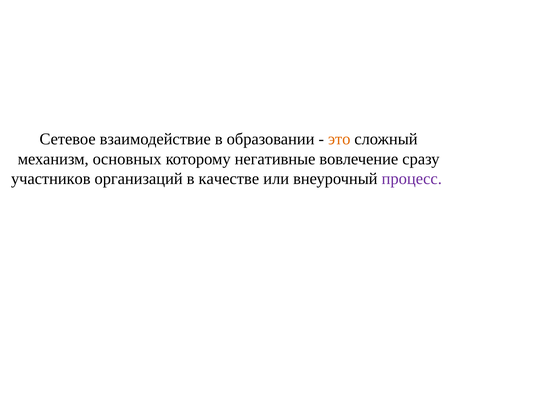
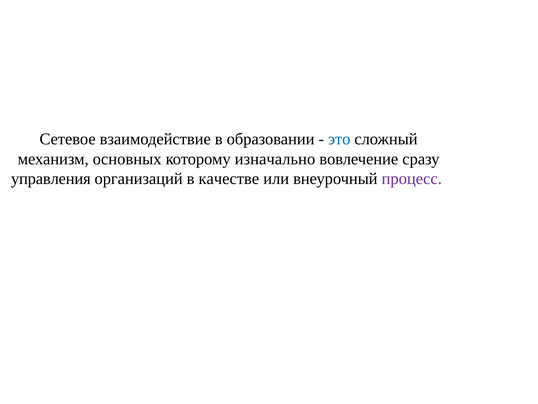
это colour: orange -> blue
негативные: негативные -> изначально
участников: участников -> управления
